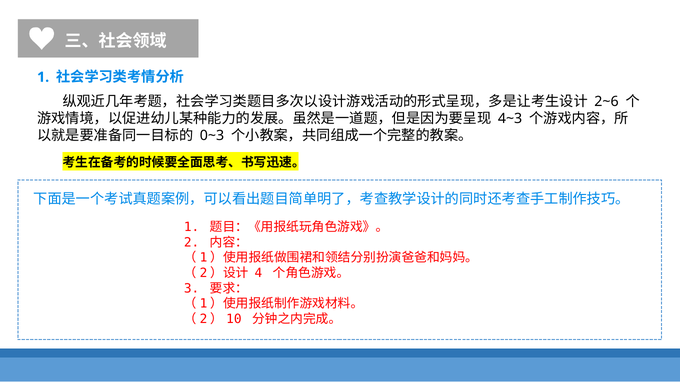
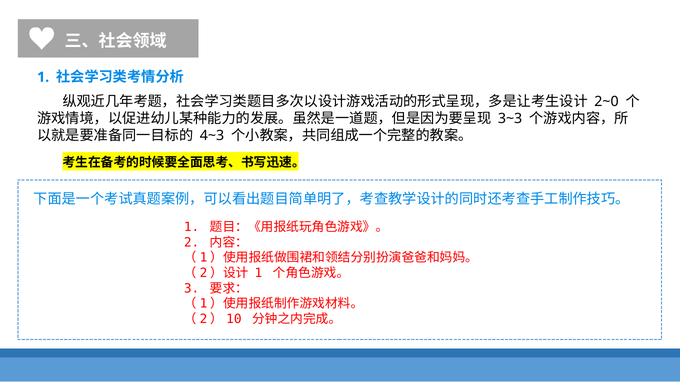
2~6: 2~6 -> 2~0
4~3: 4~3 -> 3~3
0~3: 0~3 -> 4~3
4 at (258, 273): 4 -> 1
